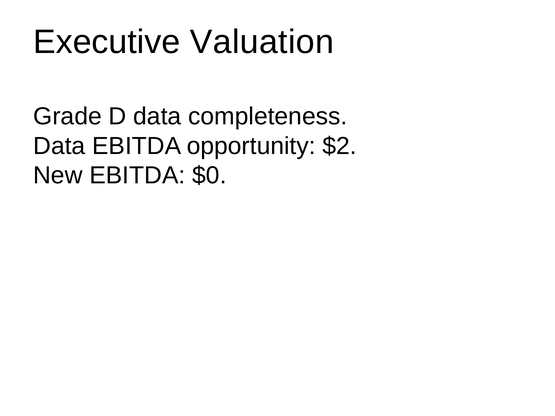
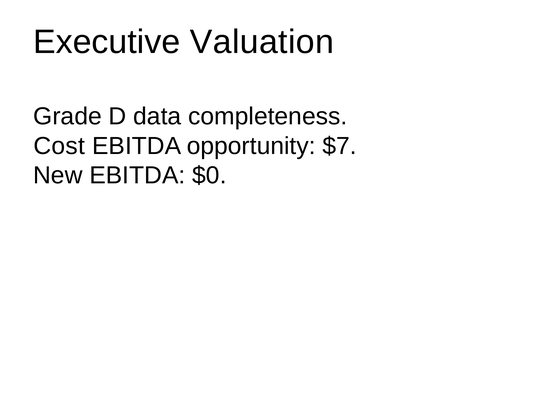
Data at (59, 146): Data -> Cost
$2: $2 -> $7
